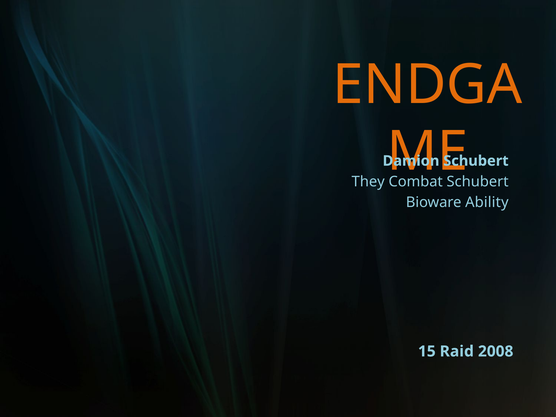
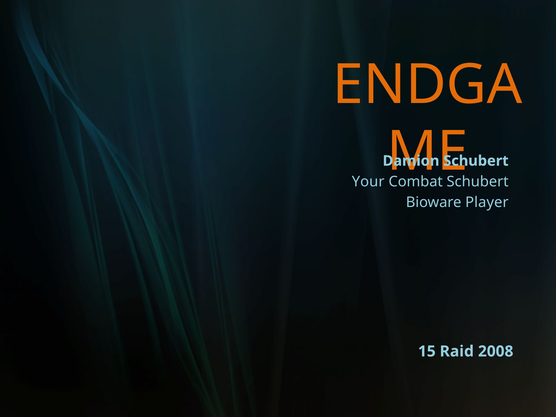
They: They -> Your
Ability: Ability -> Player
